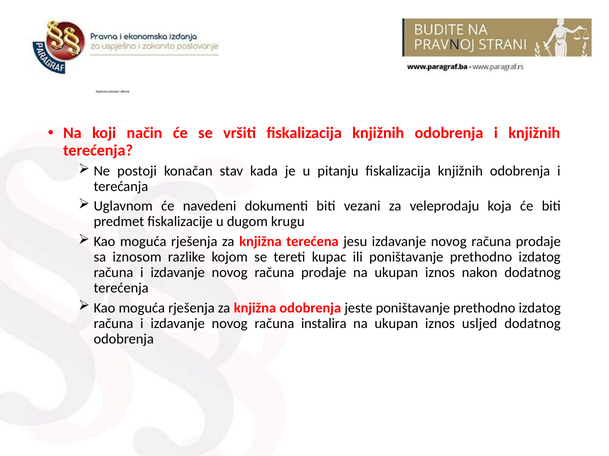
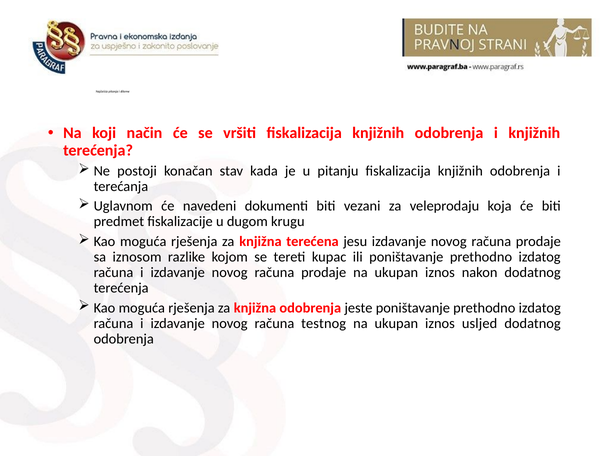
instalira: instalira -> testnog
